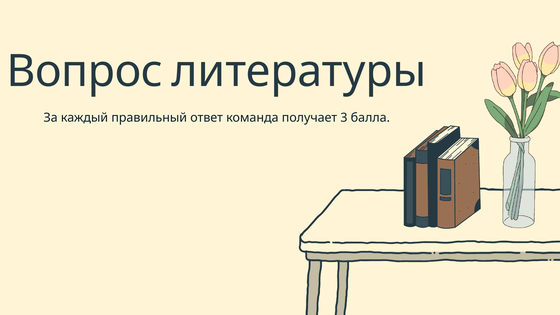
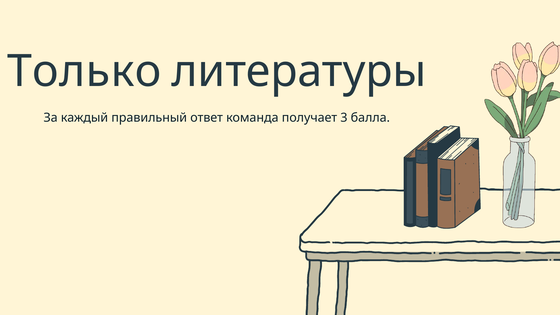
Вопрос: Вопрос -> Только
